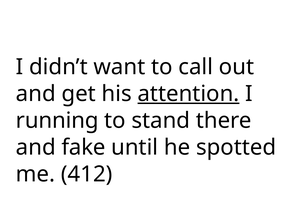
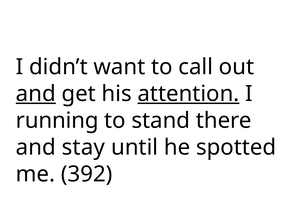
and at (36, 94) underline: none -> present
fake: fake -> stay
412: 412 -> 392
